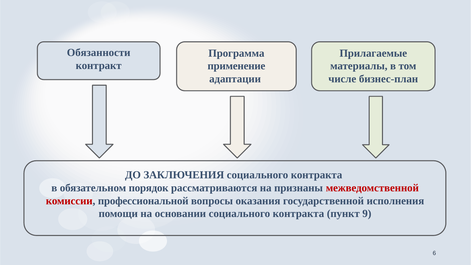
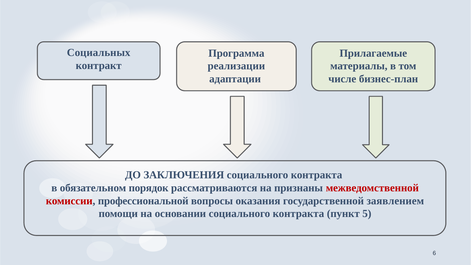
Обязанности: Обязанности -> Социальных
применение: применение -> реализации
исполнения: исполнения -> заявлением
9: 9 -> 5
